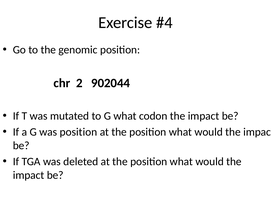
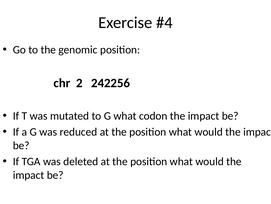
902044: 902044 -> 242256
was position: position -> reduced
